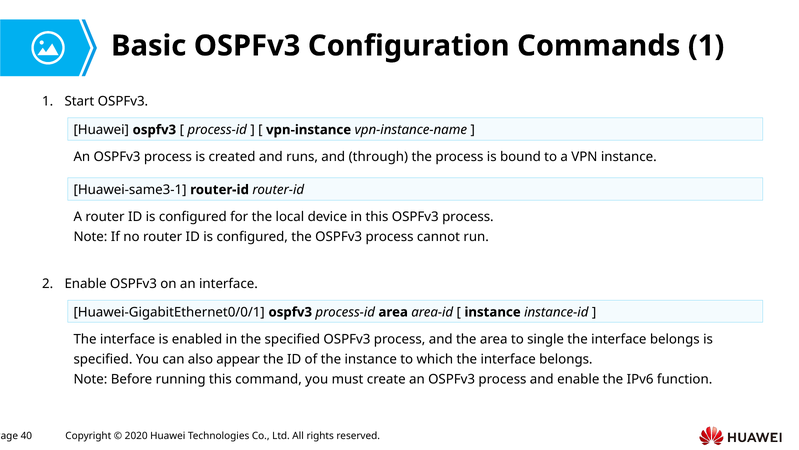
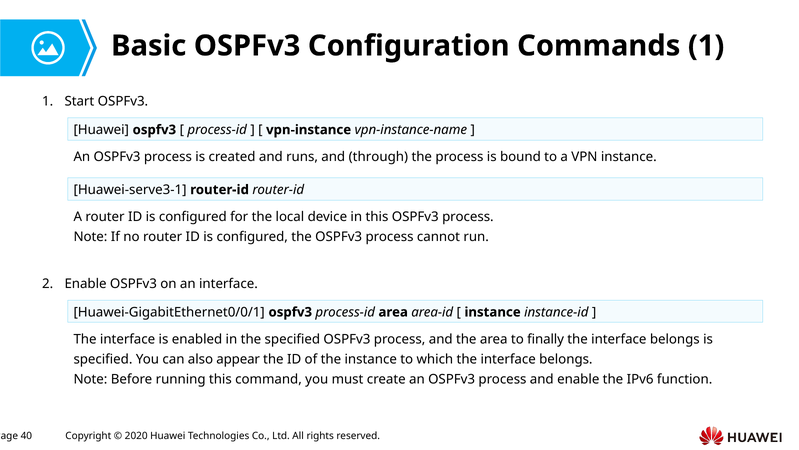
Huawei-same3-1: Huawei-same3-1 -> Huawei-serve3-1
single: single -> finally
